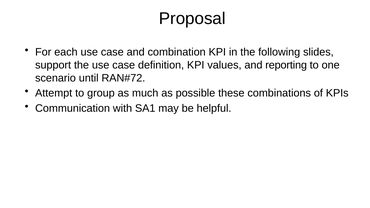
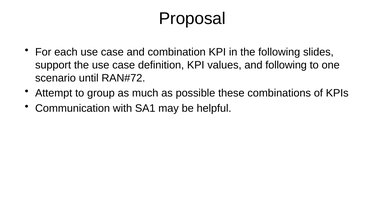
and reporting: reporting -> following
